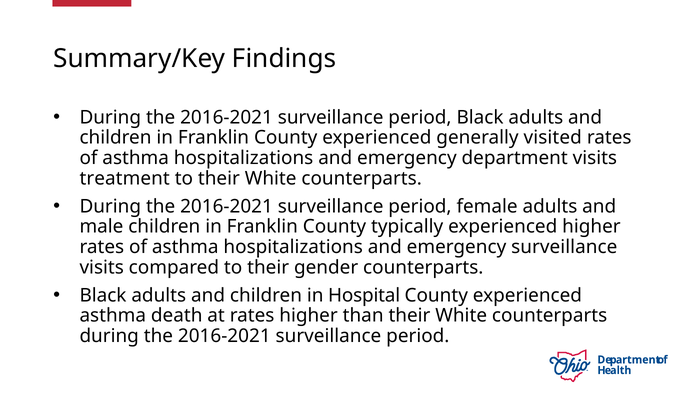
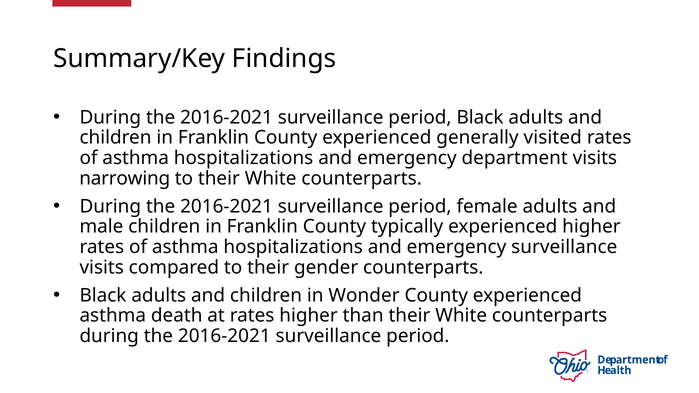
treatment: treatment -> narrowing
Hospital: Hospital -> Wonder
